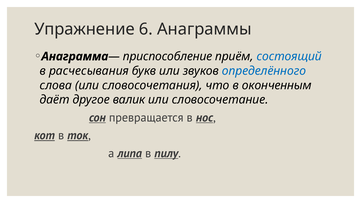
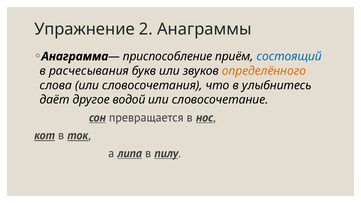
6: 6 -> 2
определённого colour: blue -> orange
оконченным: оконченным -> улыбнитесь
валик: валик -> водой
